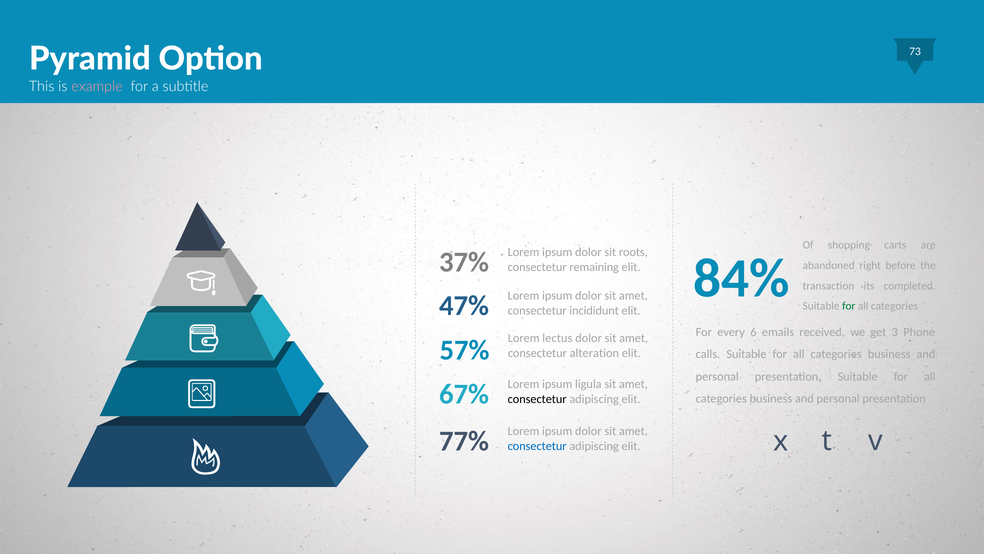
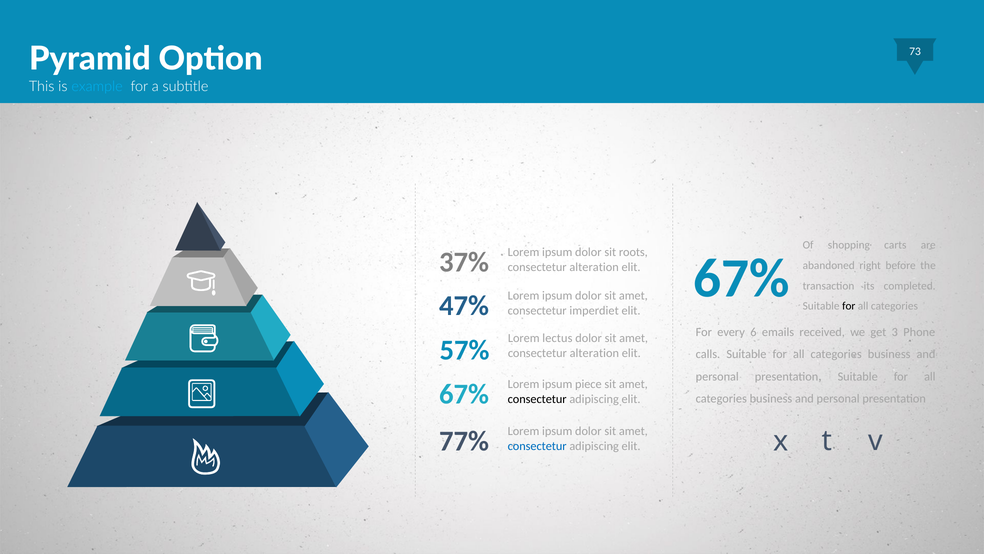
example colour: pink -> light blue
84% at (741, 278): 84% -> 67%
remaining at (594, 267): remaining -> alteration
for at (849, 306) colour: green -> black
incididunt: incididunt -> imperdiet
ligula: ligula -> piece
